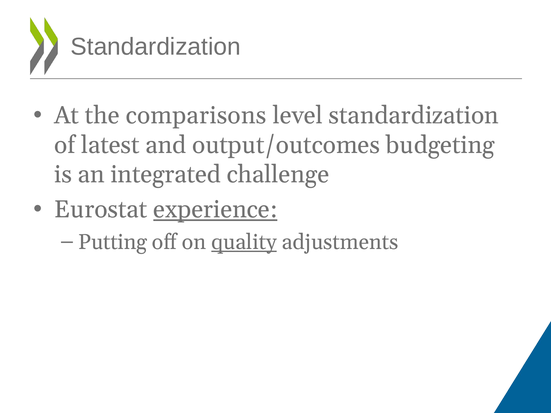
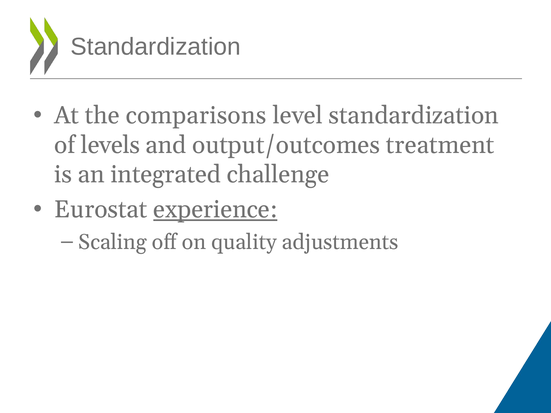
latest: latest -> levels
budgeting: budgeting -> treatment
Putting: Putting -> Scaling
quality underline: present -> none
